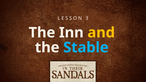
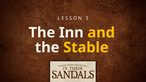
Stable colour: light blue -> yellow
